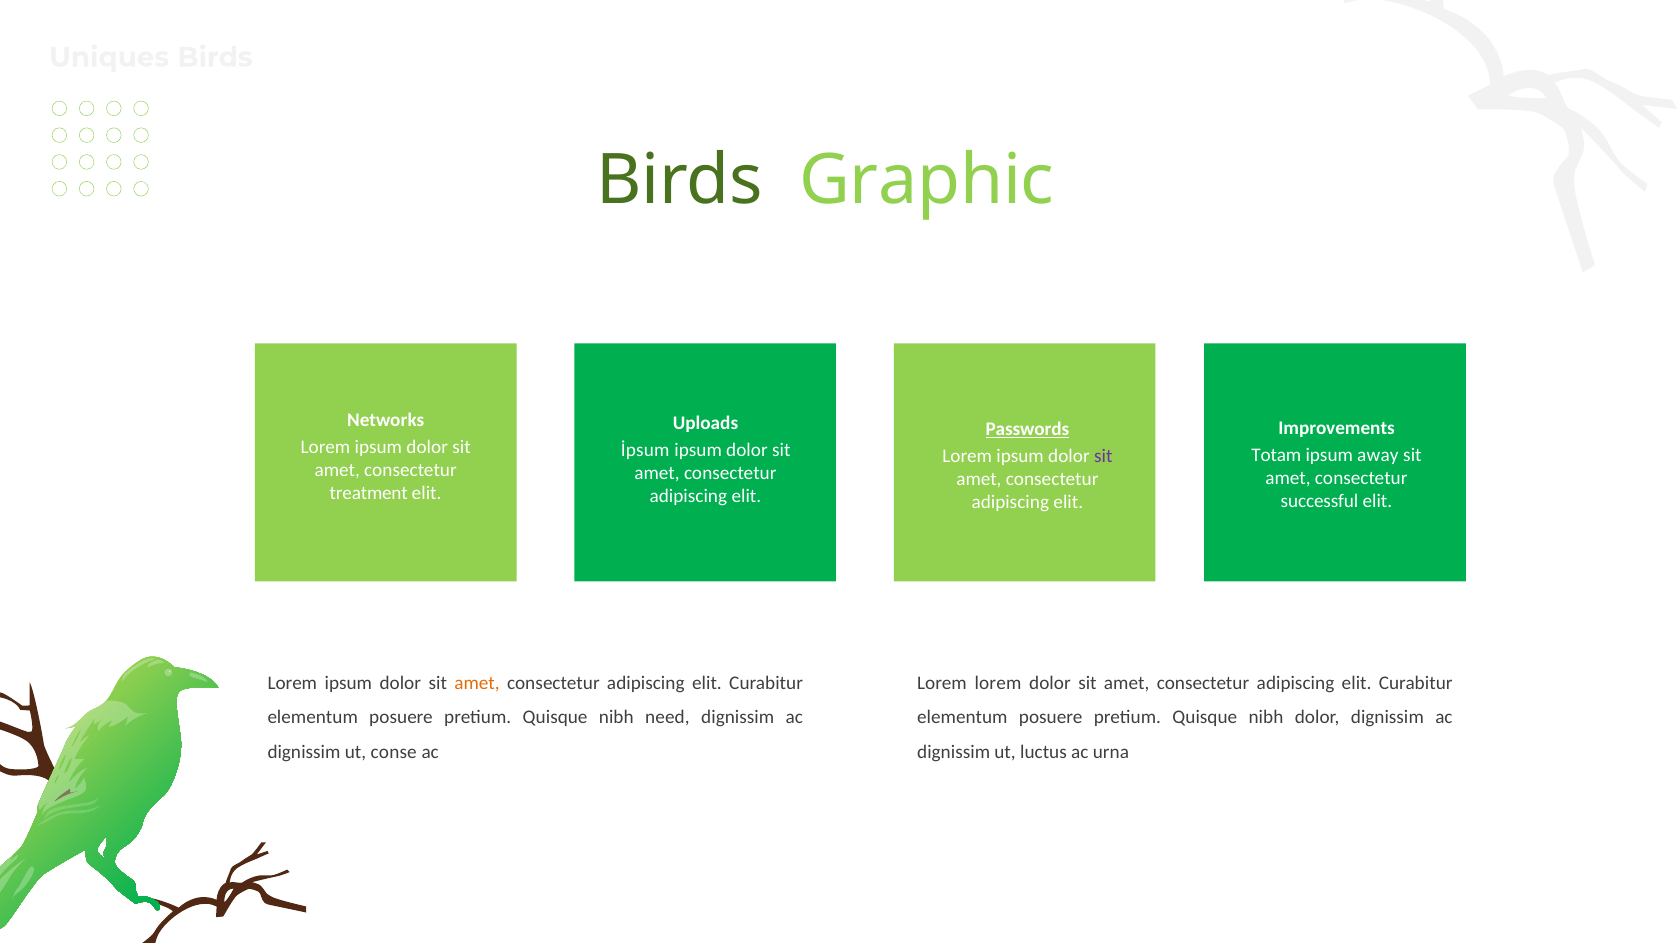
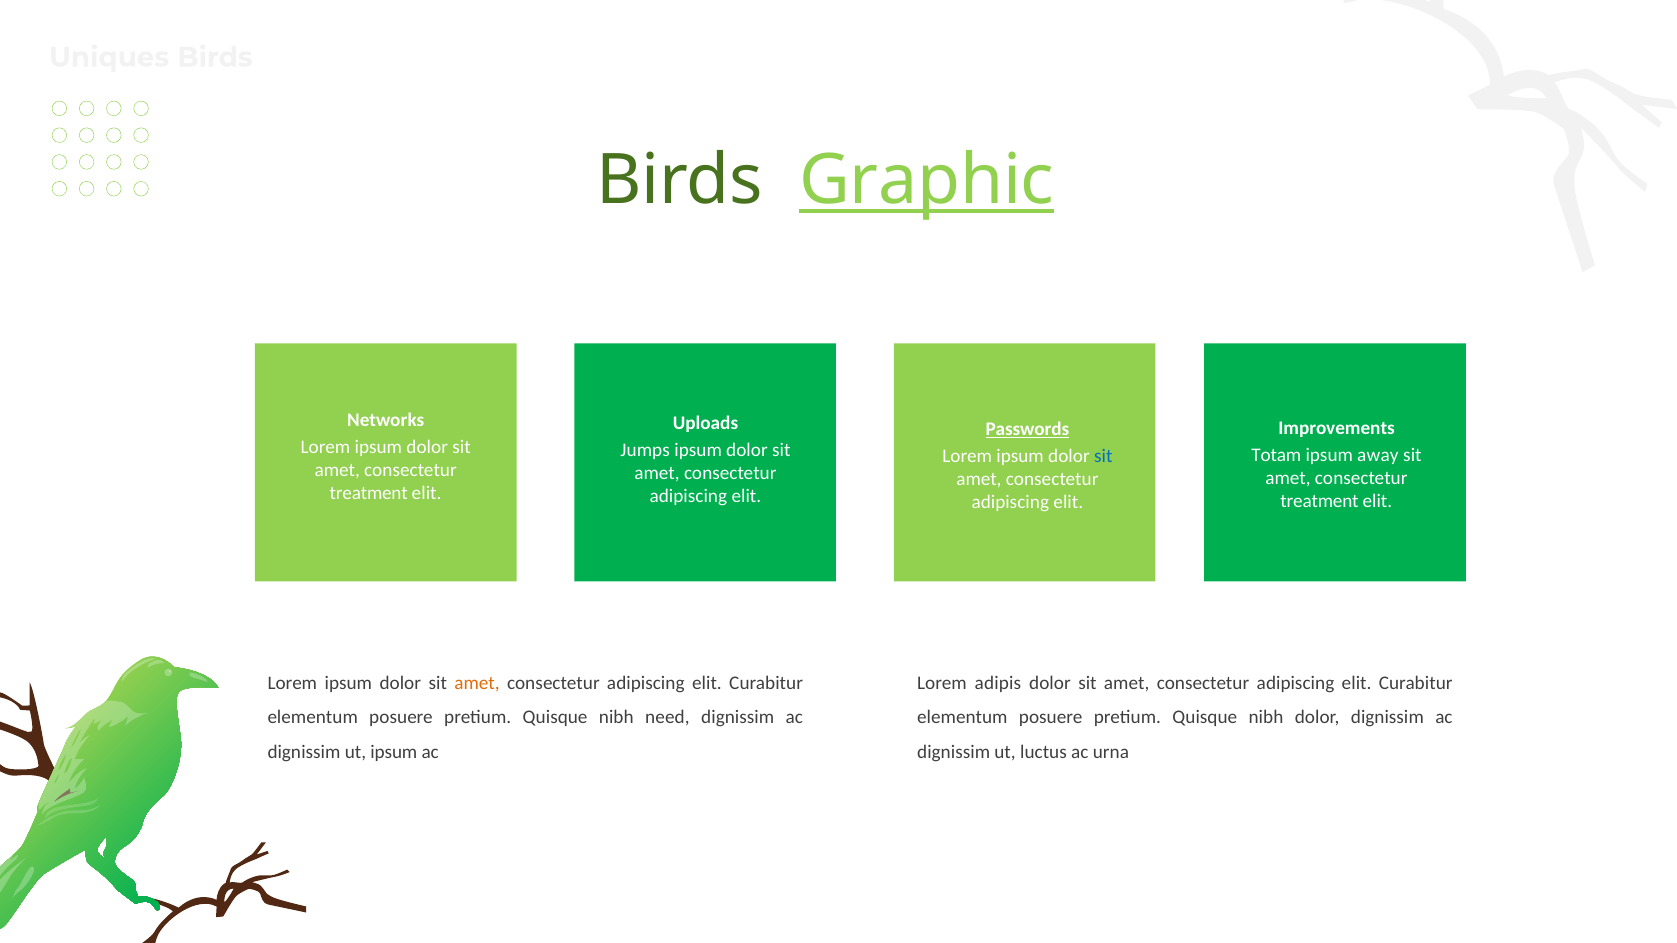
Graphic underline: none -> present
İpsum: İpsum -> Jumps
sit at (1103, 456) colour: purple -> blue
successful at (1320, 502): successful -> treatment
Lorem lorem: lorem -> adipis
conse at (394, 752): conse -> ipsum
